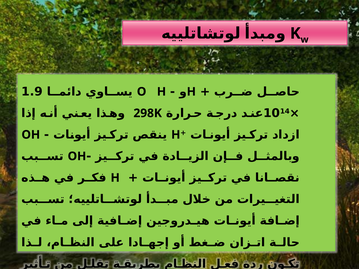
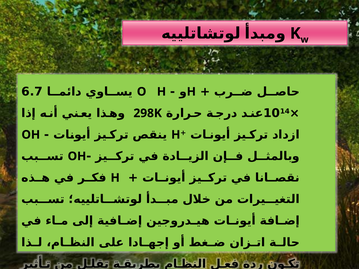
1.9: 1.9 -> 6.7
